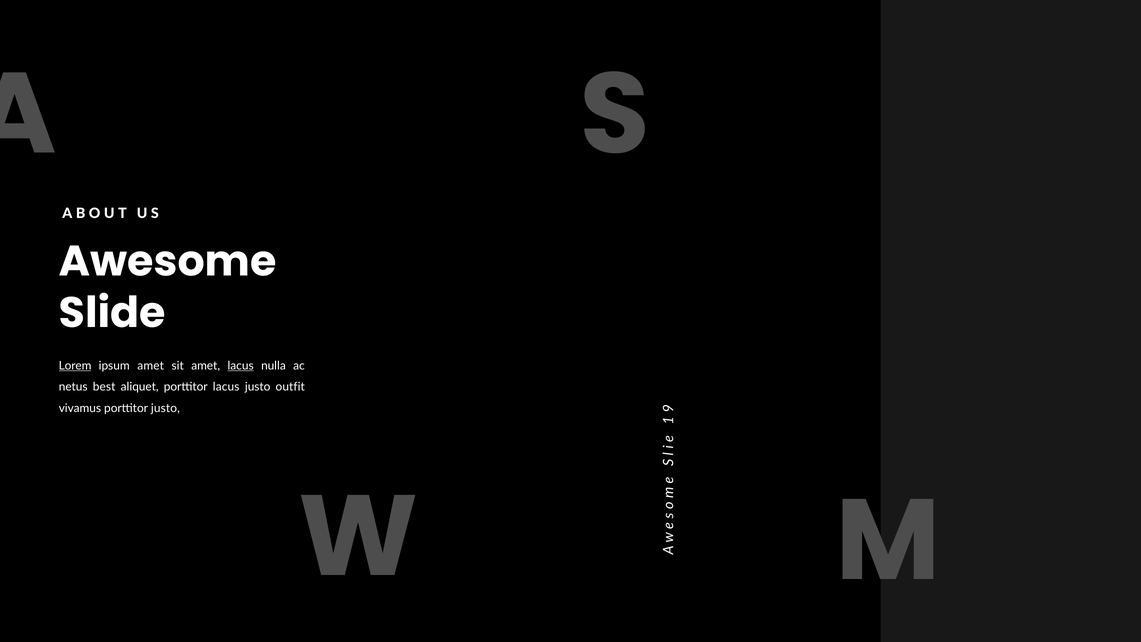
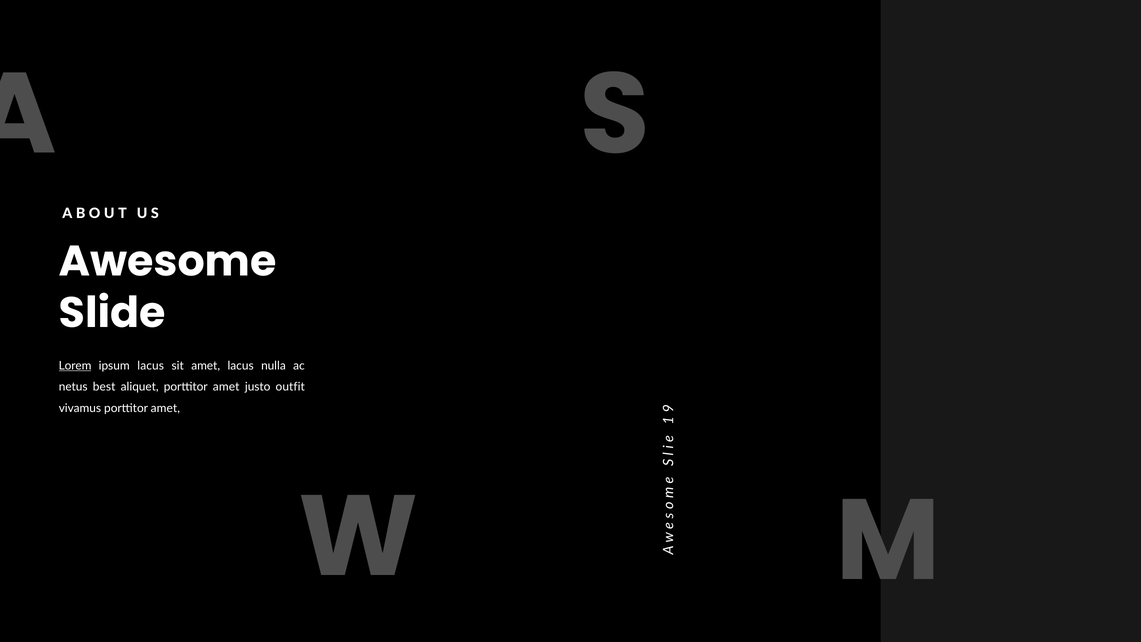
ipsum amet: amet -> lacus
lacus at (241, 366) underline: present -> none
aliquet porttitor lacus: lacus -> amet
vivamus porttitor justo: justo -> amet
